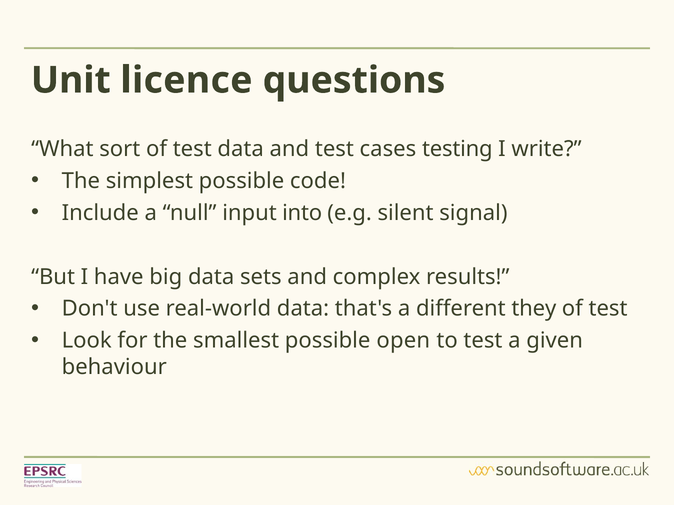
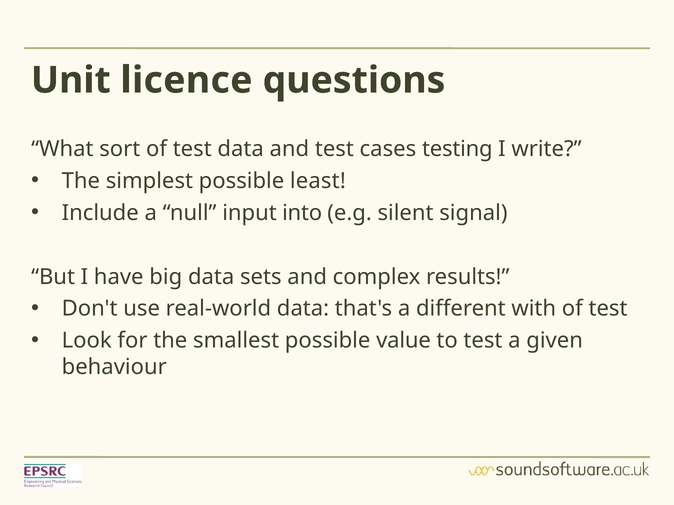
code: code -> least
they: they -> with
open: open -> value
